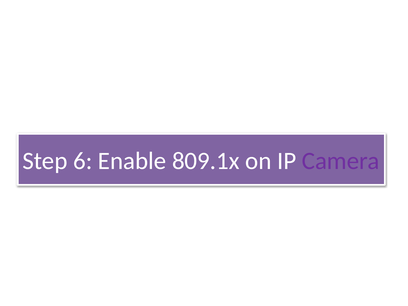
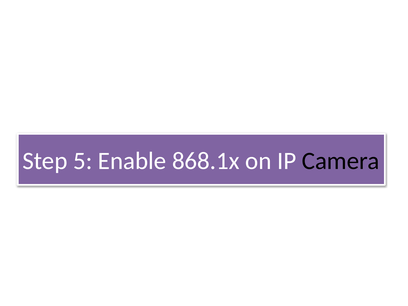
6: 6 -> 5
809.1x: 809.1x -> 868.1x
Camera colour: purple -> black
